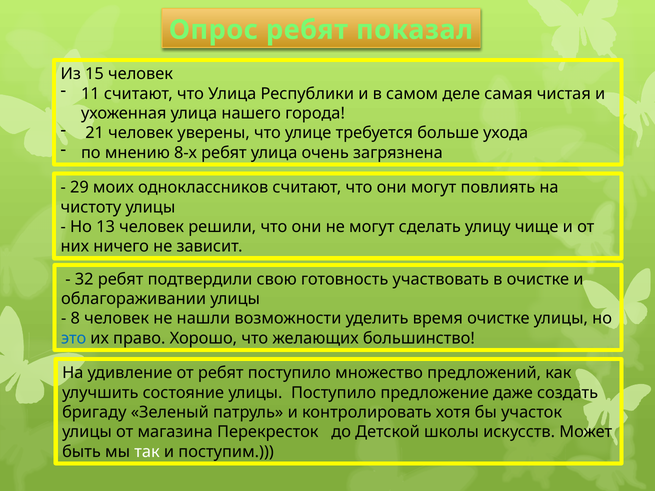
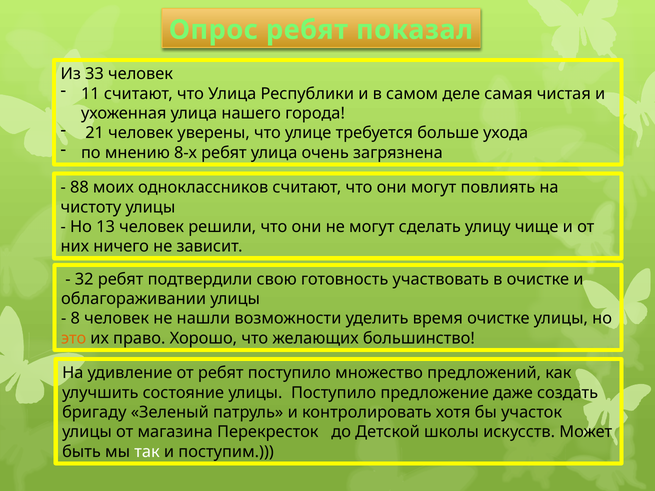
15: 15 -> 33
29: 29 -> 88
это colour: blue -> orange
